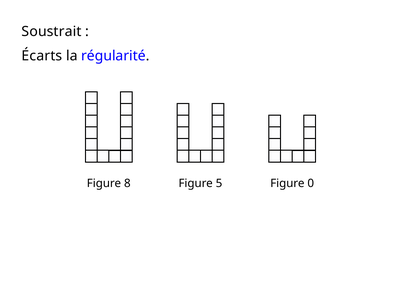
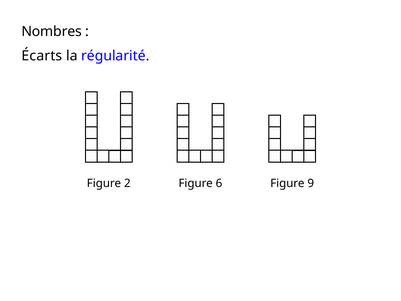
Soustrait: Soustrait -> Nombres
8: 8 -> 2
5: 5 -> 6
0: 0 -> 9
